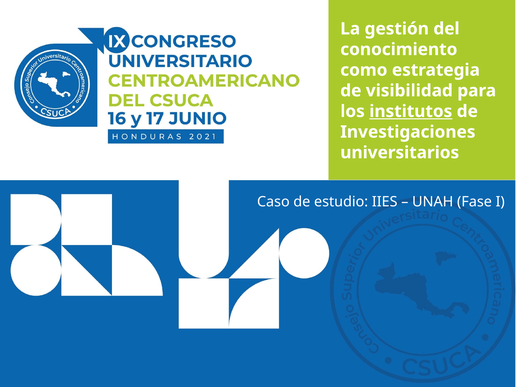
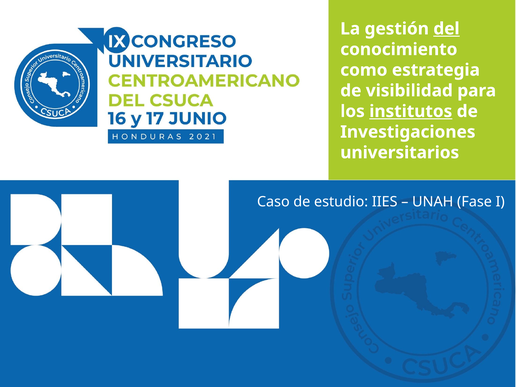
del underline: none -> present
